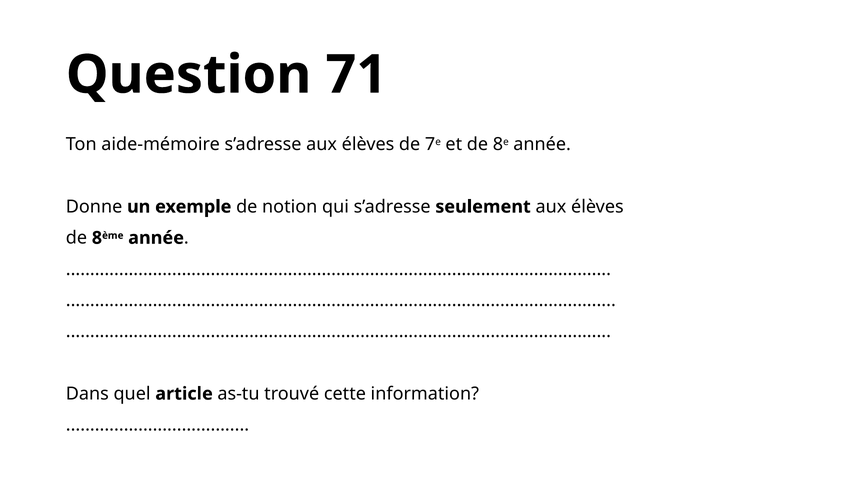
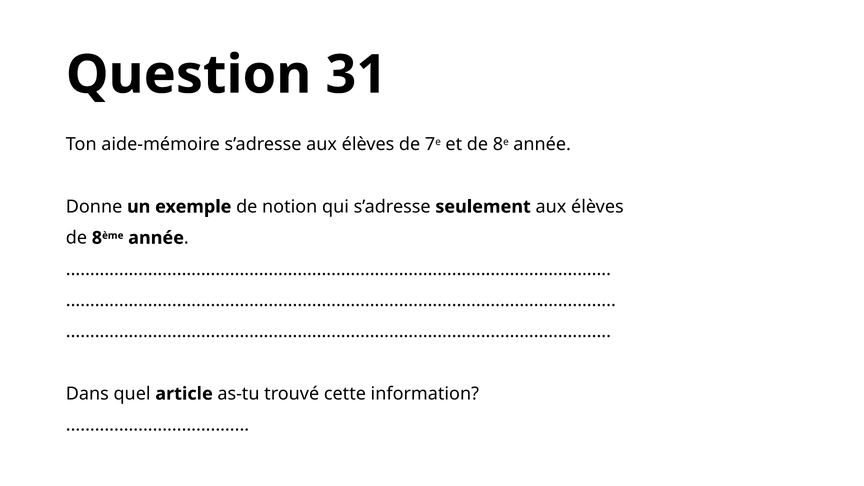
71: 71 -> 31
